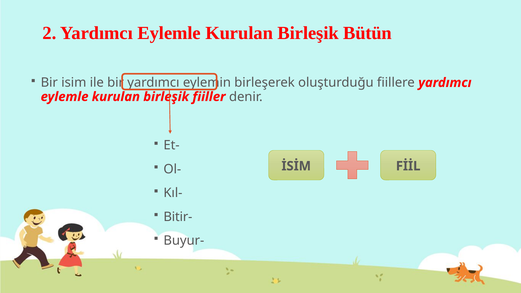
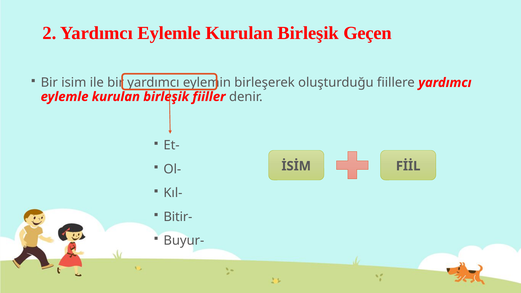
Bütün: Bütün -> Geçen
